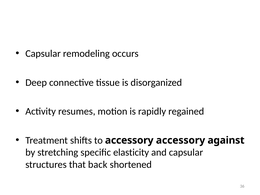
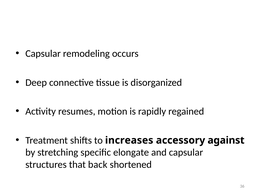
to accessory: accessory -> increases
elasticity: elasticity -> elongate
